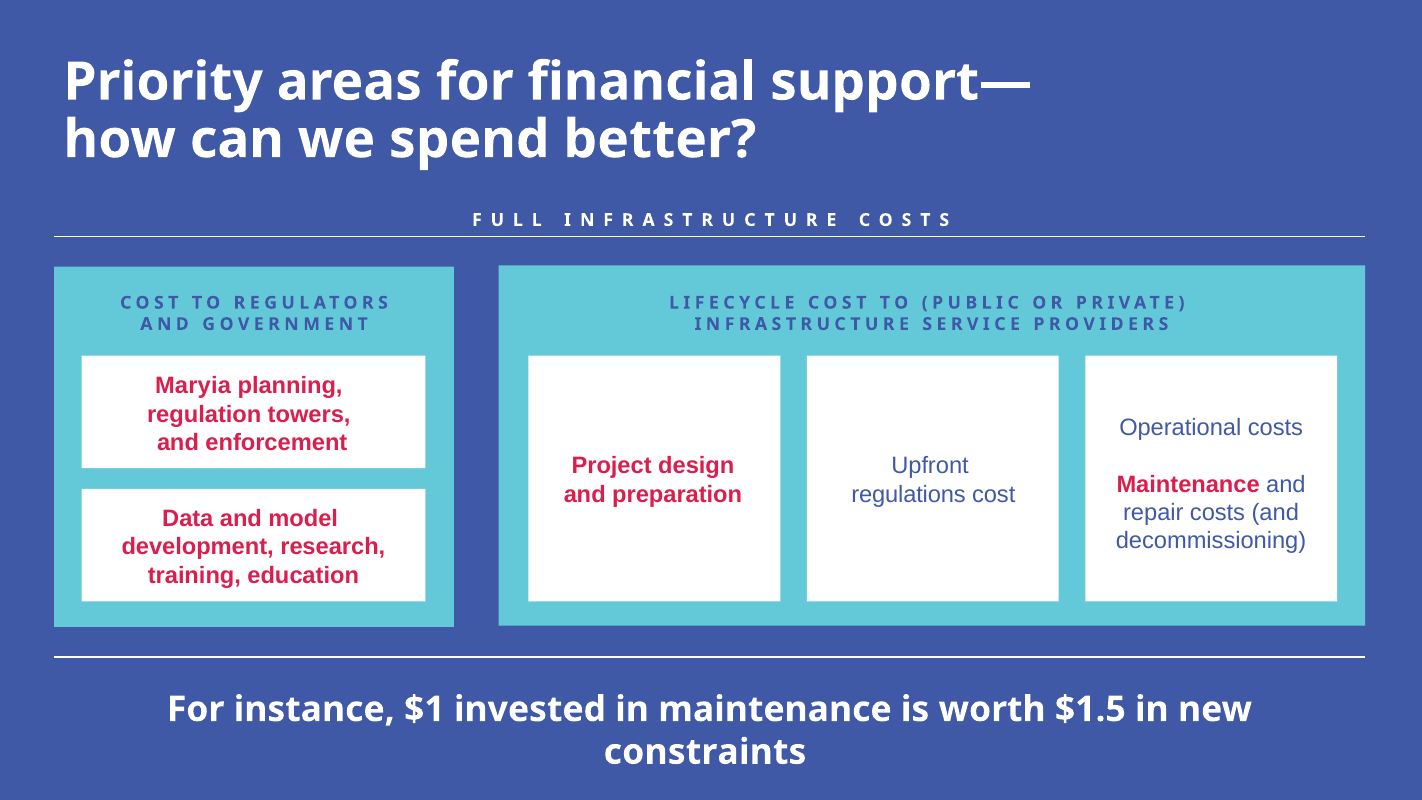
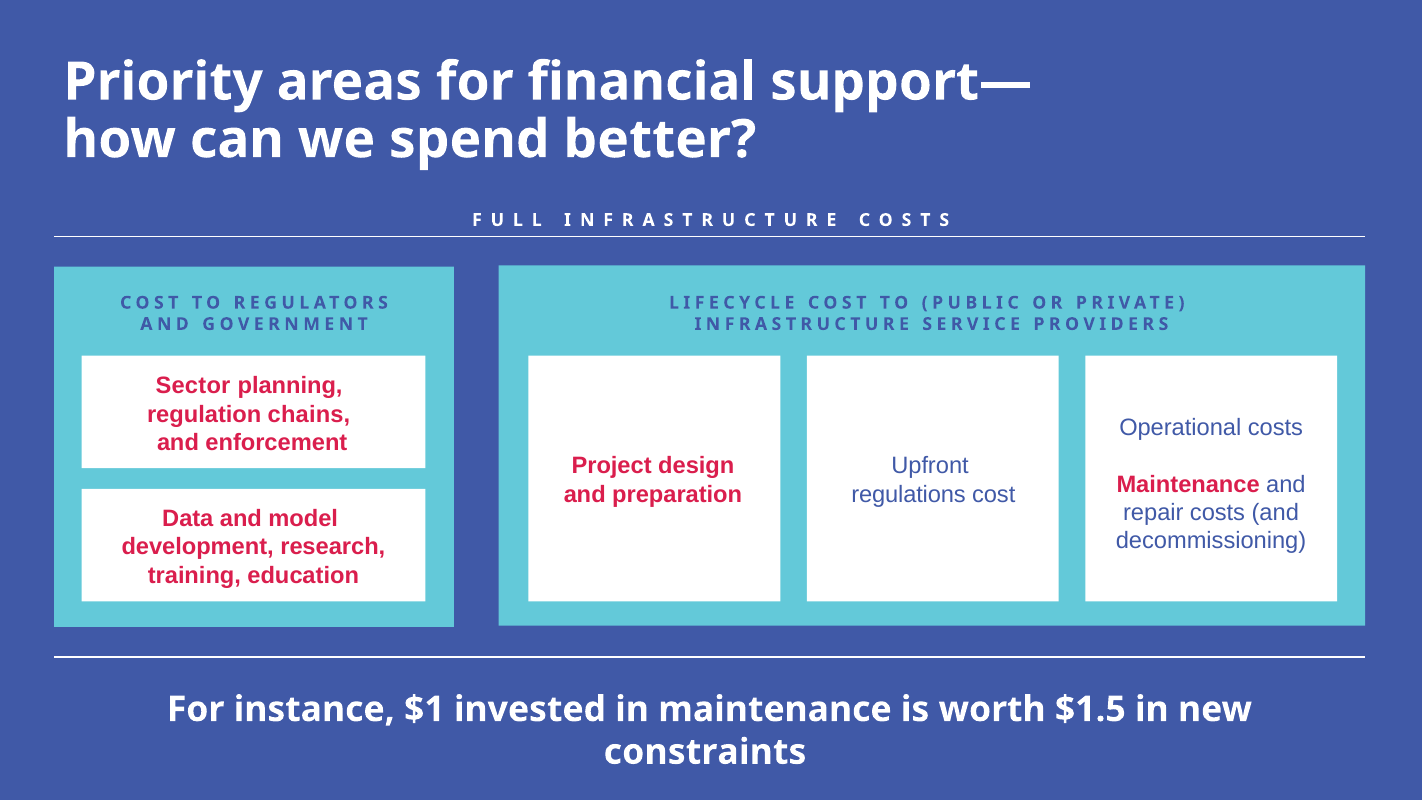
Maryia: Maryia -> Sector
towers: towers -> chains
